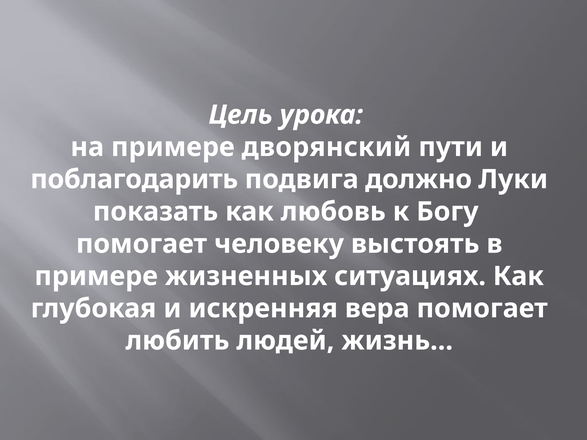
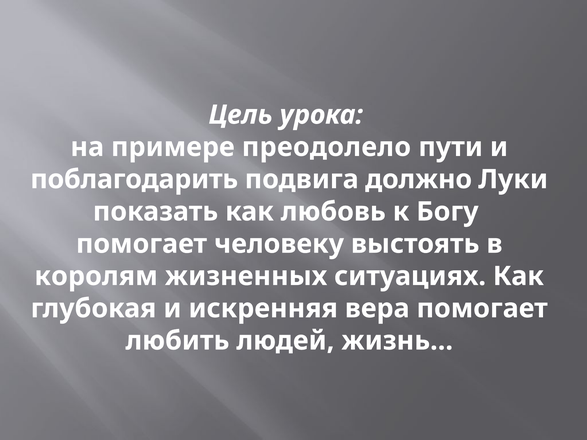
дворянский: дворянский -> преодолело
примере at (96, 276): примере -> королям
